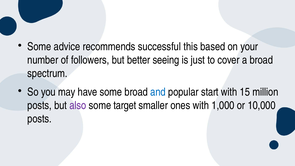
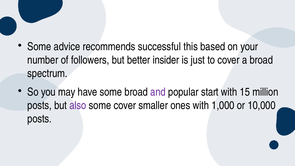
seeing: seeing -> insider
and colour: blue -> purple
some target: target -> cover
